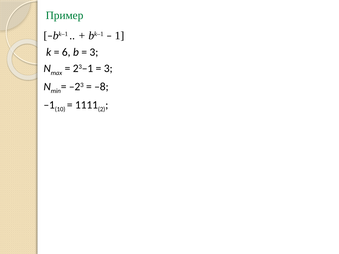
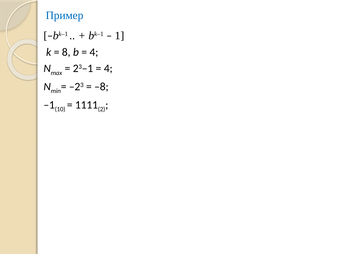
Пример colour: green -> blue
6: 6 -> 8
3 at (94, 52): 3 -> 4
3 at (108, 69): 3 -> 4
